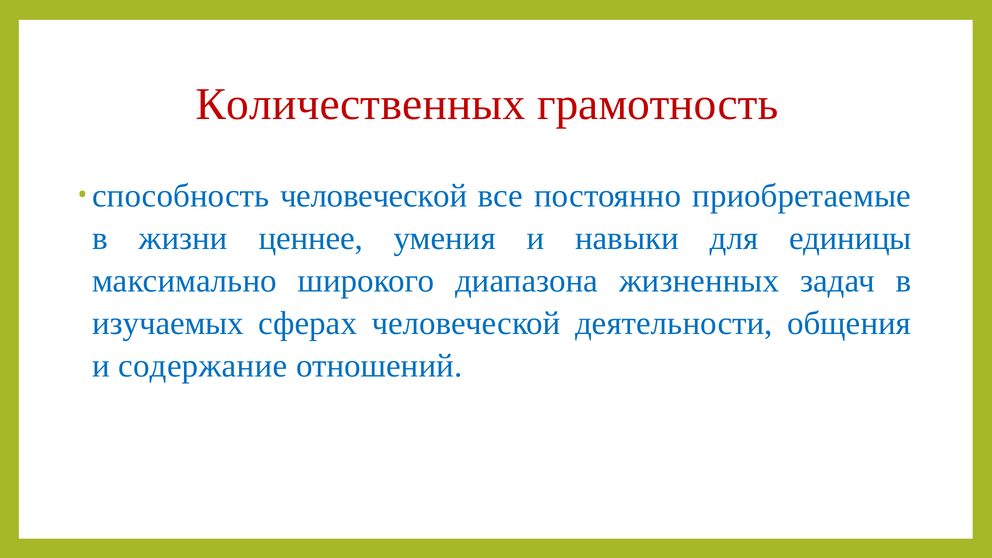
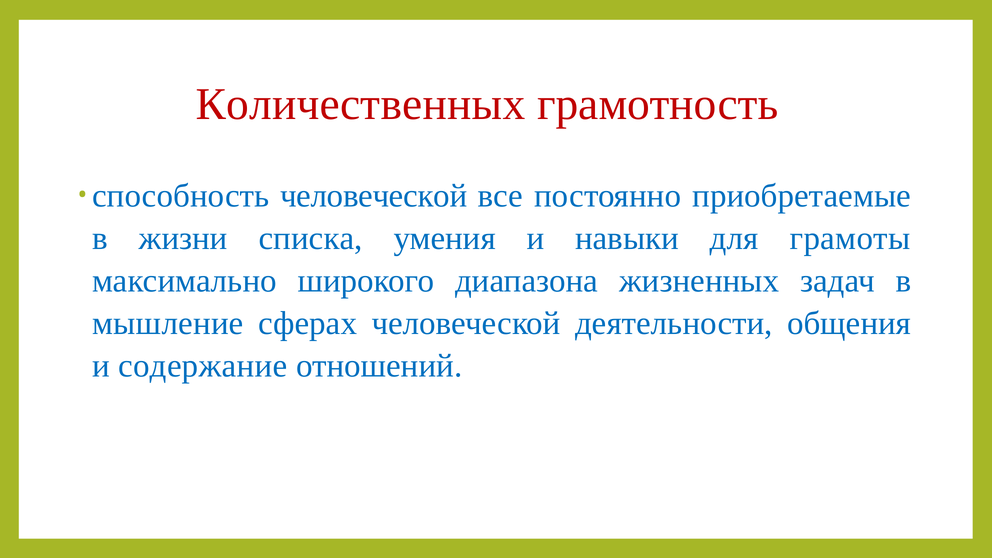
ценнее: ценнее -> списка
единицы: единицы -> грамоты
изучаемых: изучаемых -> мышление
